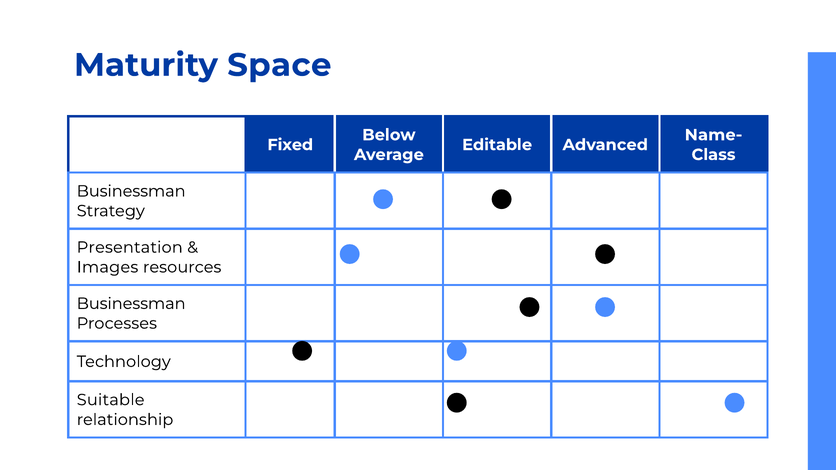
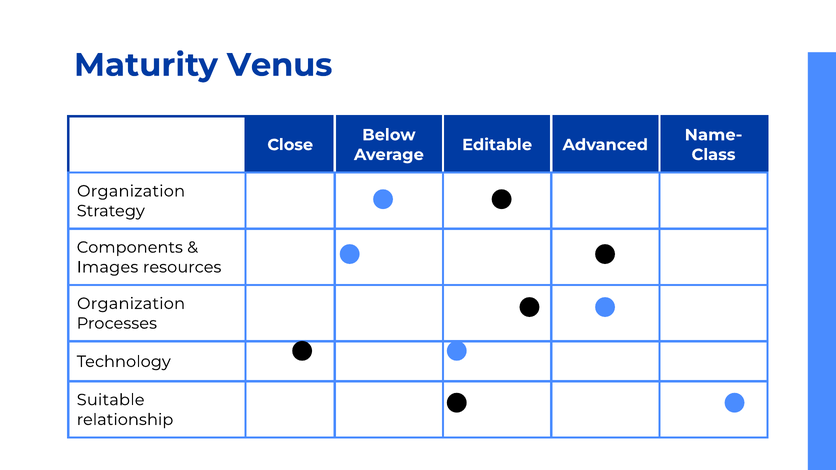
Space: Space -> Venus
Fixed: Fixed -> Close
Businessman at (131, 191): Businessman -> Organization
Presentation: Presentation -> Components
Businessman at (131, 304): Businessman -> Organization
